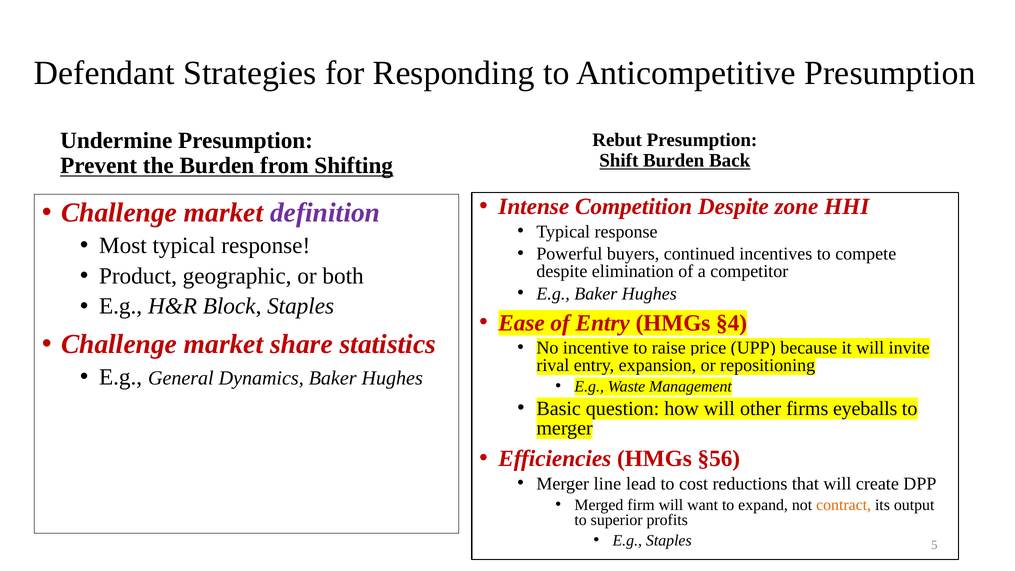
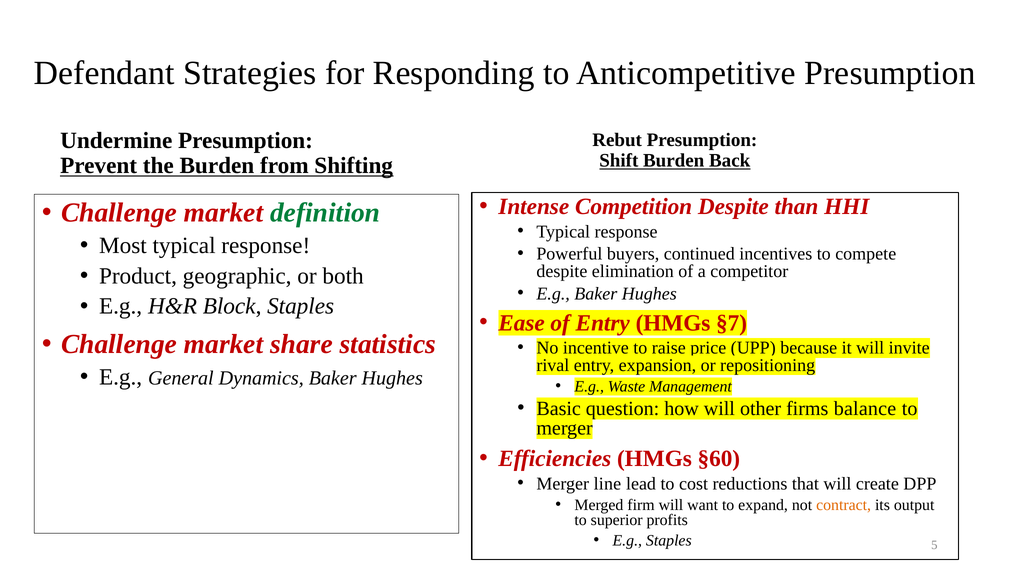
zone: zone -> than
definition colour: purple -> green
§4: §4 -> §7
eyeballs: eyeballs -> balance
§56: §56 -> §60
